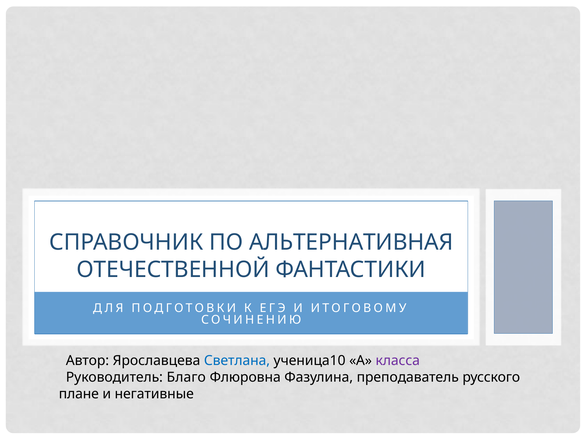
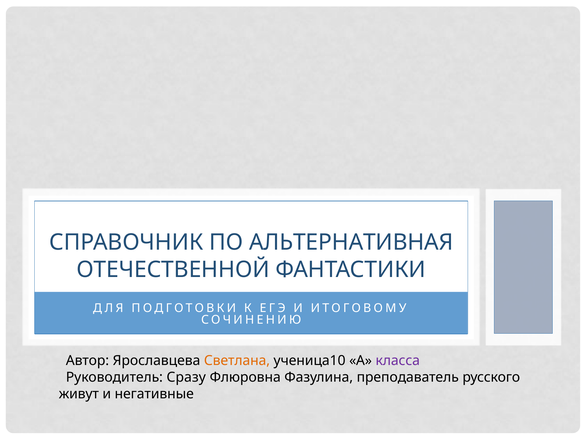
Светлана colour: blue -> orange
Благо: Благо -> Сразу
плане: плане -> живут
